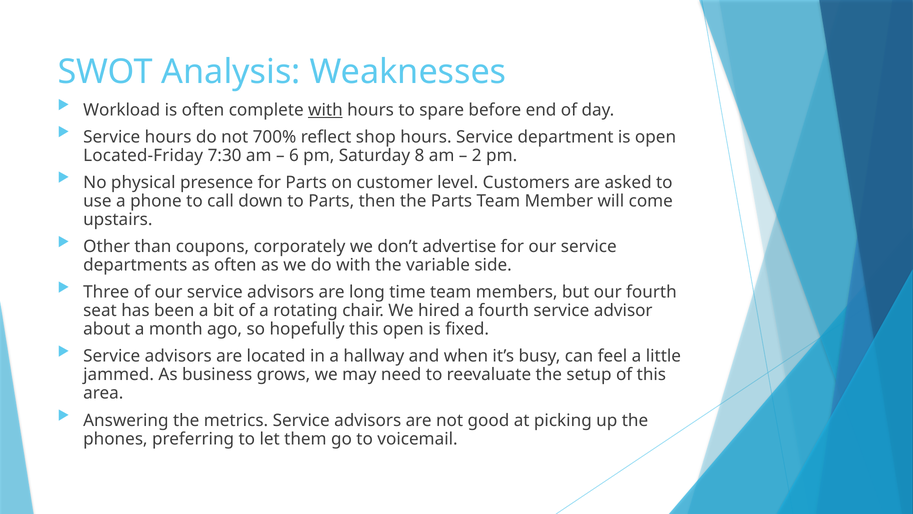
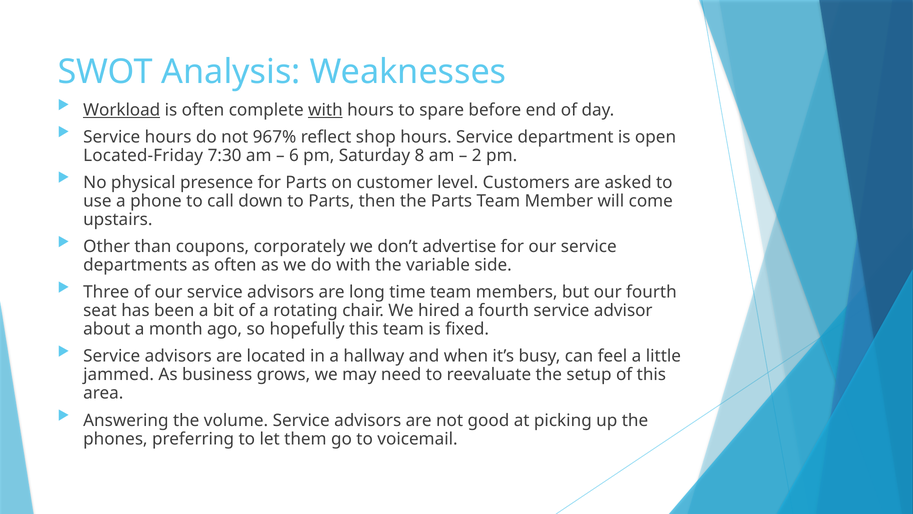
Workload underline: none -> present
700%: 700% -> 967%
this open: open -> team
metrics: metrics -> volume
